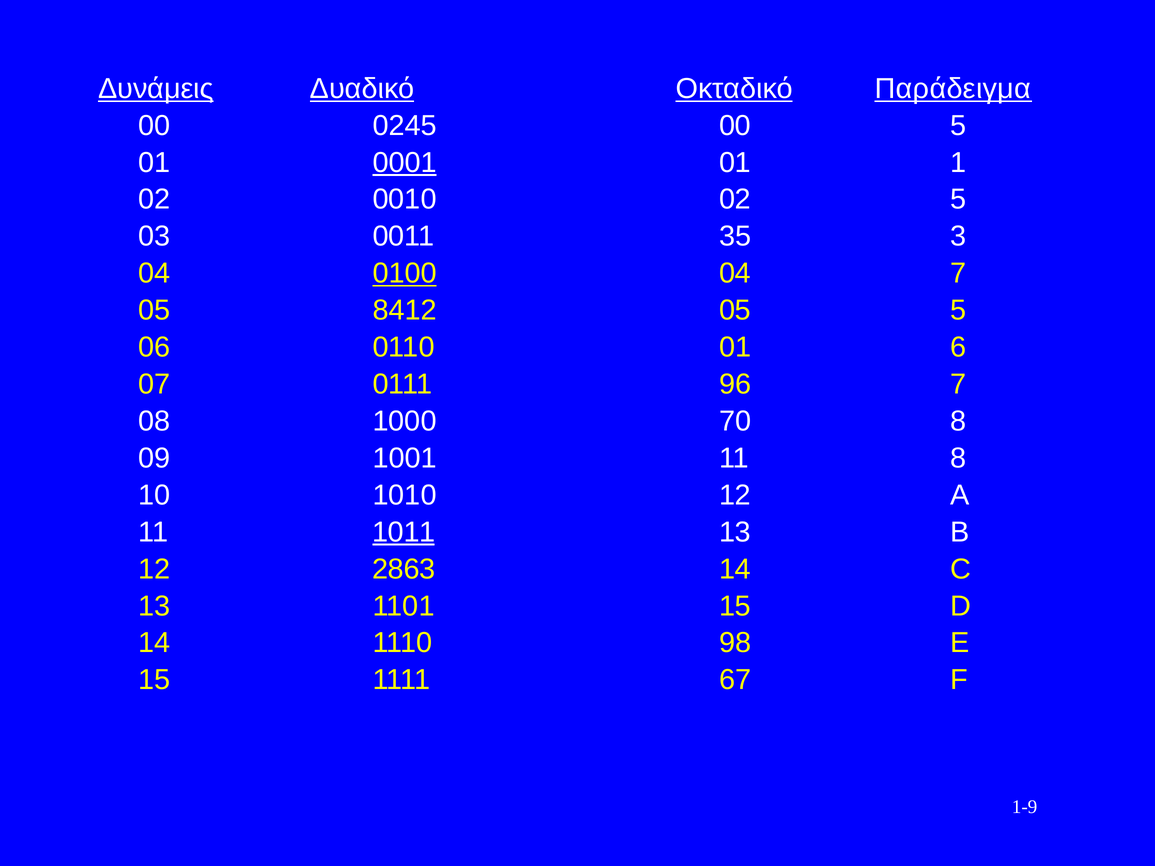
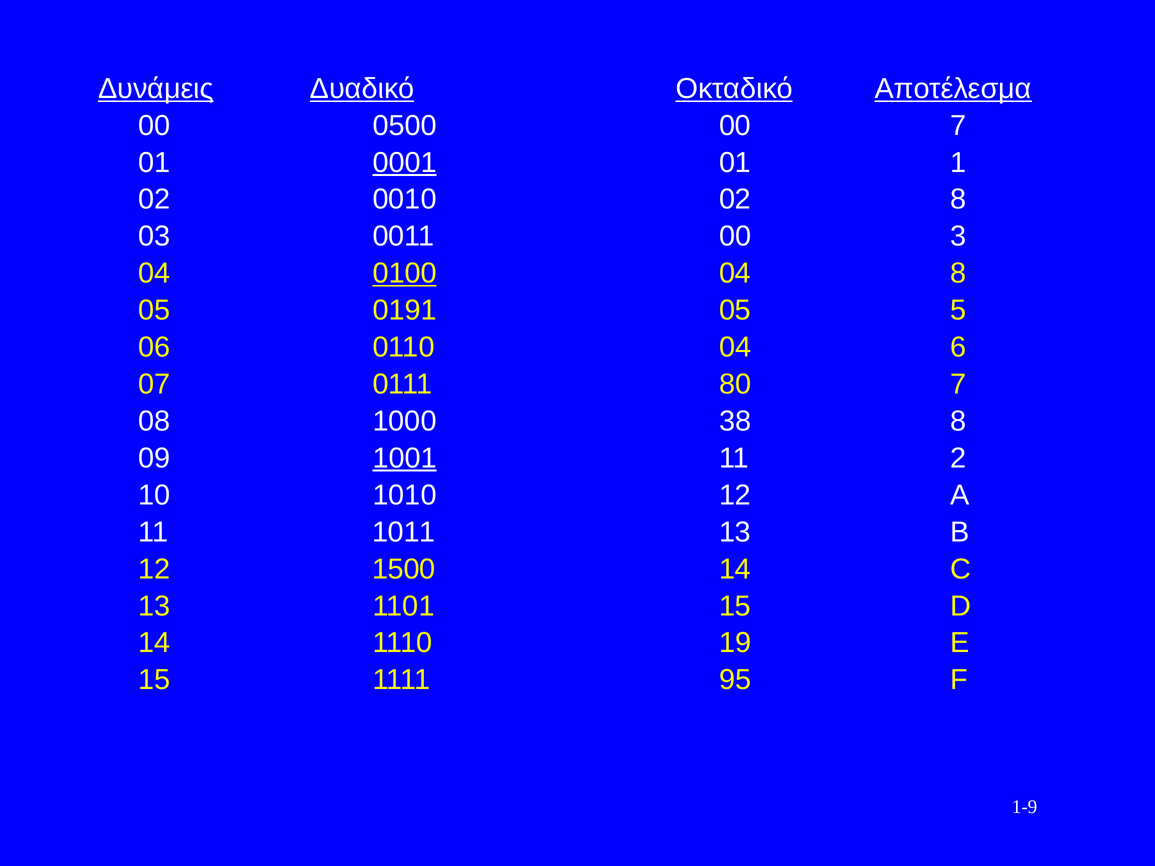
Παράδειγμα: Παράδειγμα -> Αποτέλεσμα
0245: 0245 -> 0500
00 5: 5 -> 7
02 5: 5 -> 8
0011 35: 35 -> 00
04 7: 7 -> 8
8412: 8412 -> 0191
0110 01: 01 -> 04
96: 96 -> 80
70: 70 -> 38
1001 underline: none -> present
11 8: 8 -> 2
1011 underline: present -> none
2863: 2863 -> 1500
98: 98 -> 19
67: 67 -> 95
